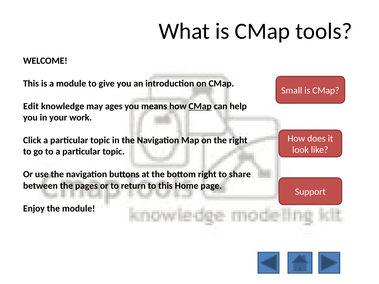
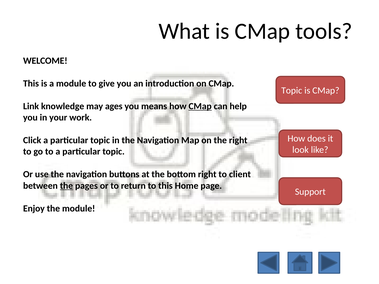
Small at (292, 91): Small -> Topic
Edit: Edit -> Link
share: share -> client
the at (66, 186) underline: none -> present
